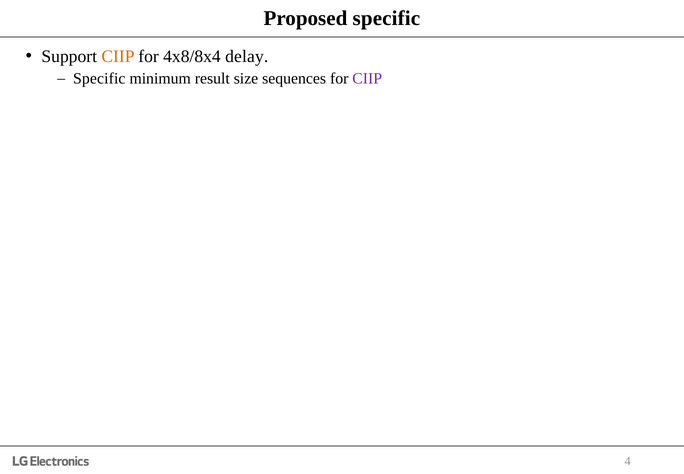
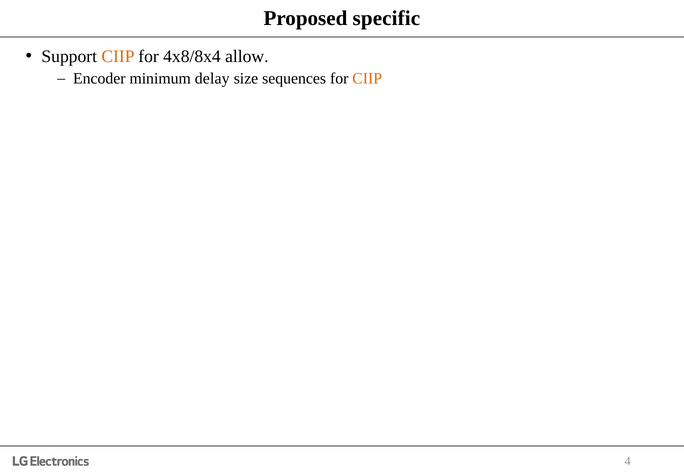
delay: delay -> allow
Specific at (99, 79): Specific -> Encoder
result: result -> delay
CIIP at (367, 79) colour: purple -> orange
